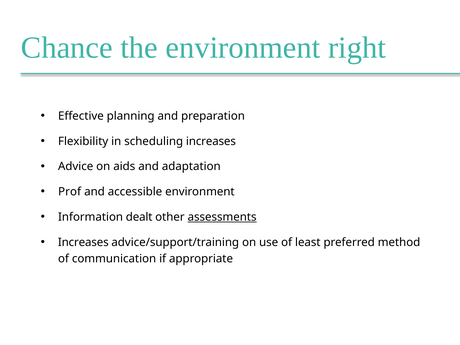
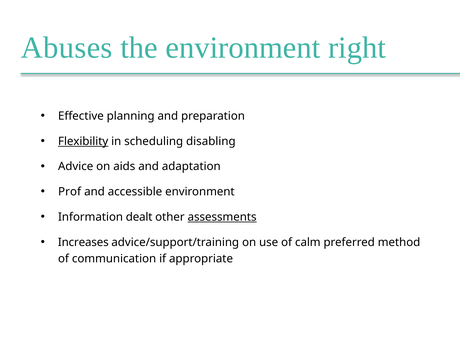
Chance: Chance -> Abuses
Flexibility underline: none -> present
scheduling increases: increases -> disabling
least: least -> calm
